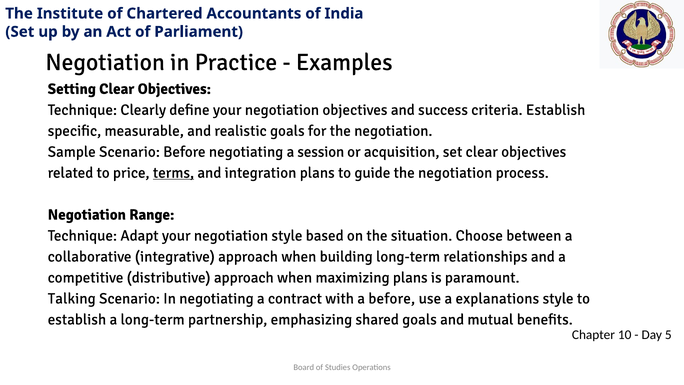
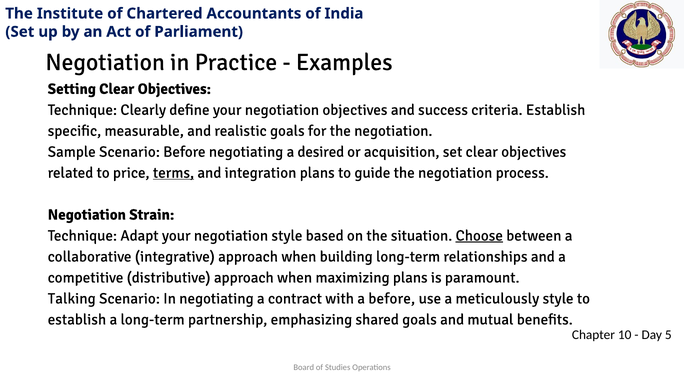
session: session -> desired
Range: Range -> Strain
Choose underline: none -> present
explanations: explanations -> meticulously
